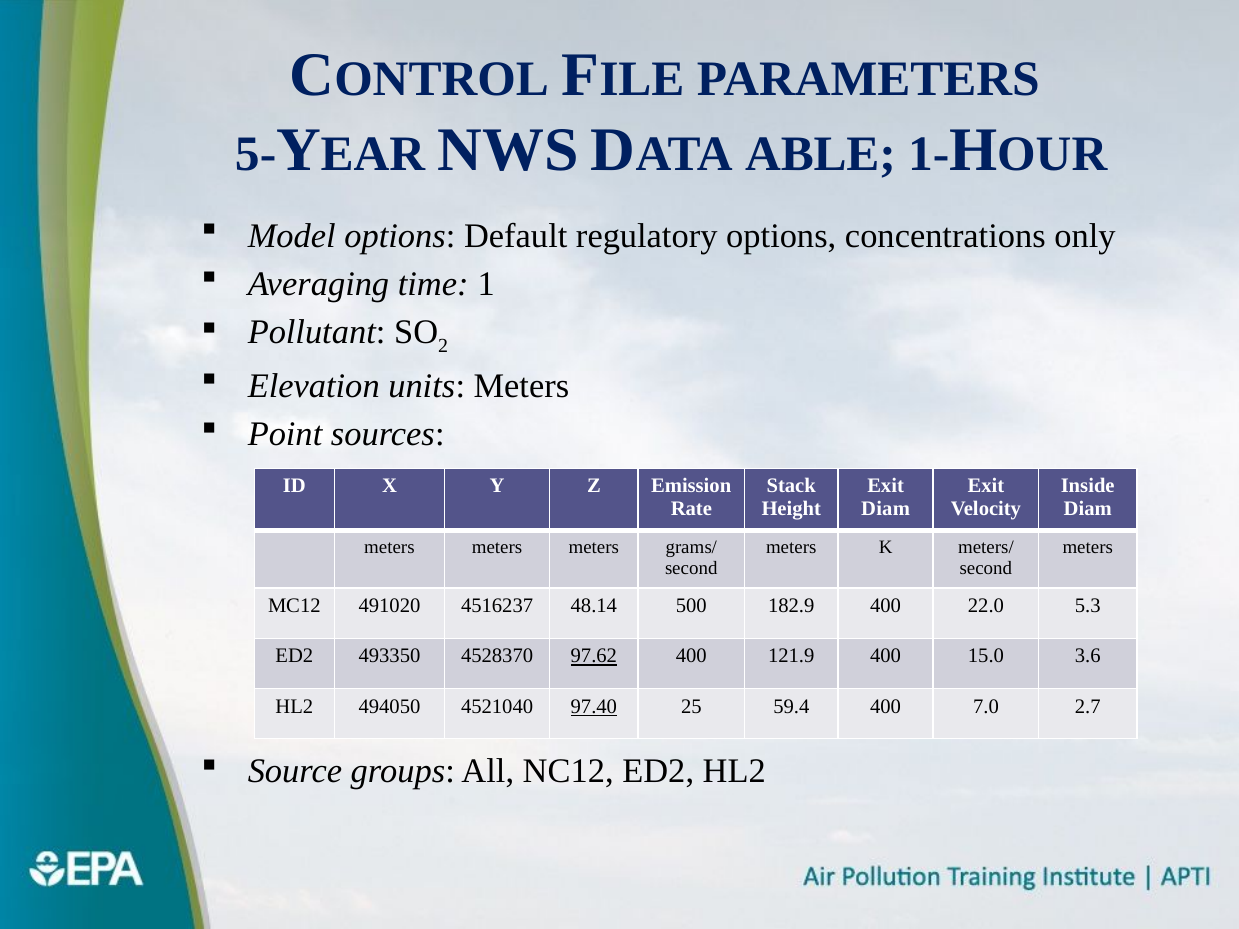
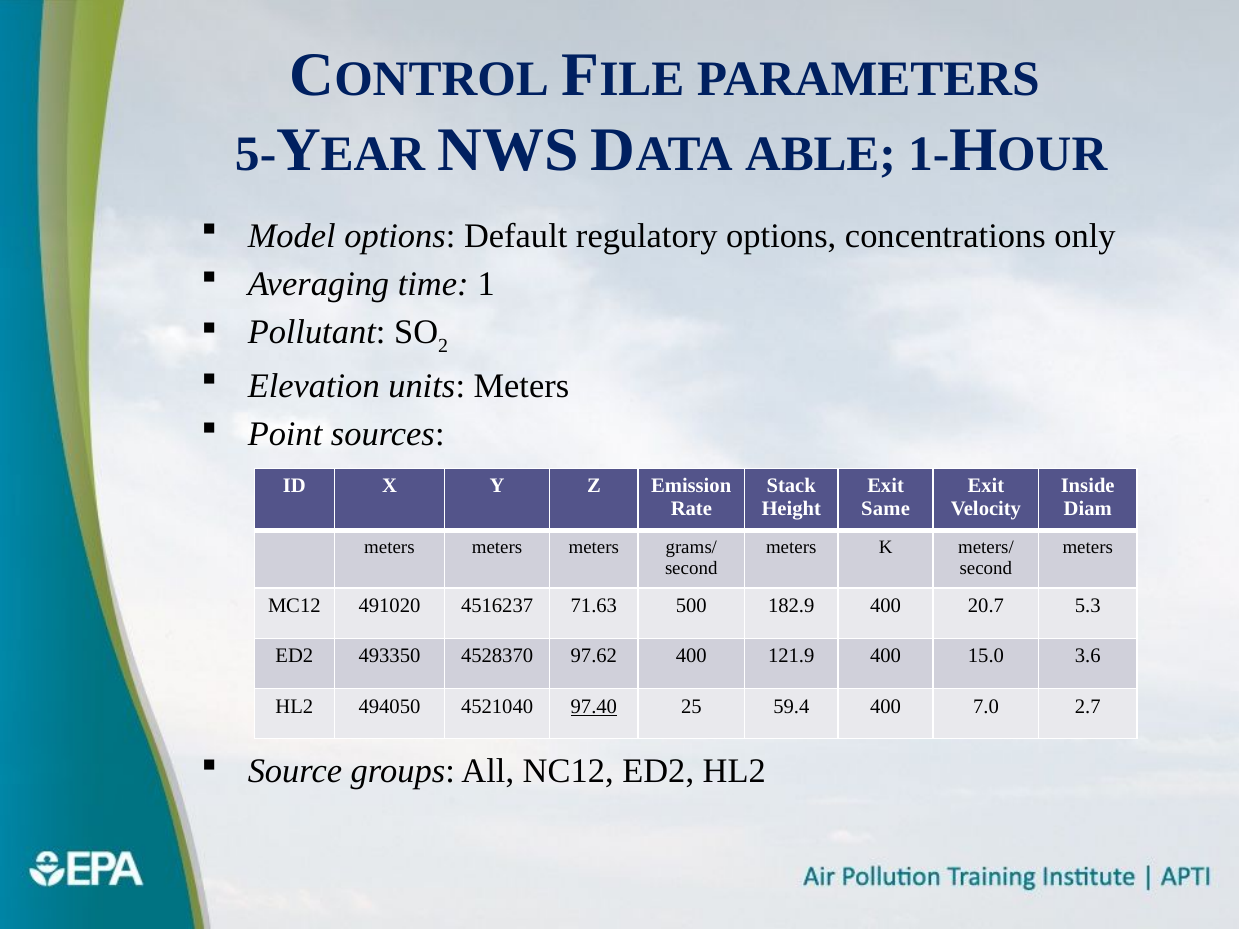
Diam at (886, 509): Diam -> Same
48.14: 48.14 -> 71.63
22.0: 22.0 -> 20.7
97.62 underline: present -> none
